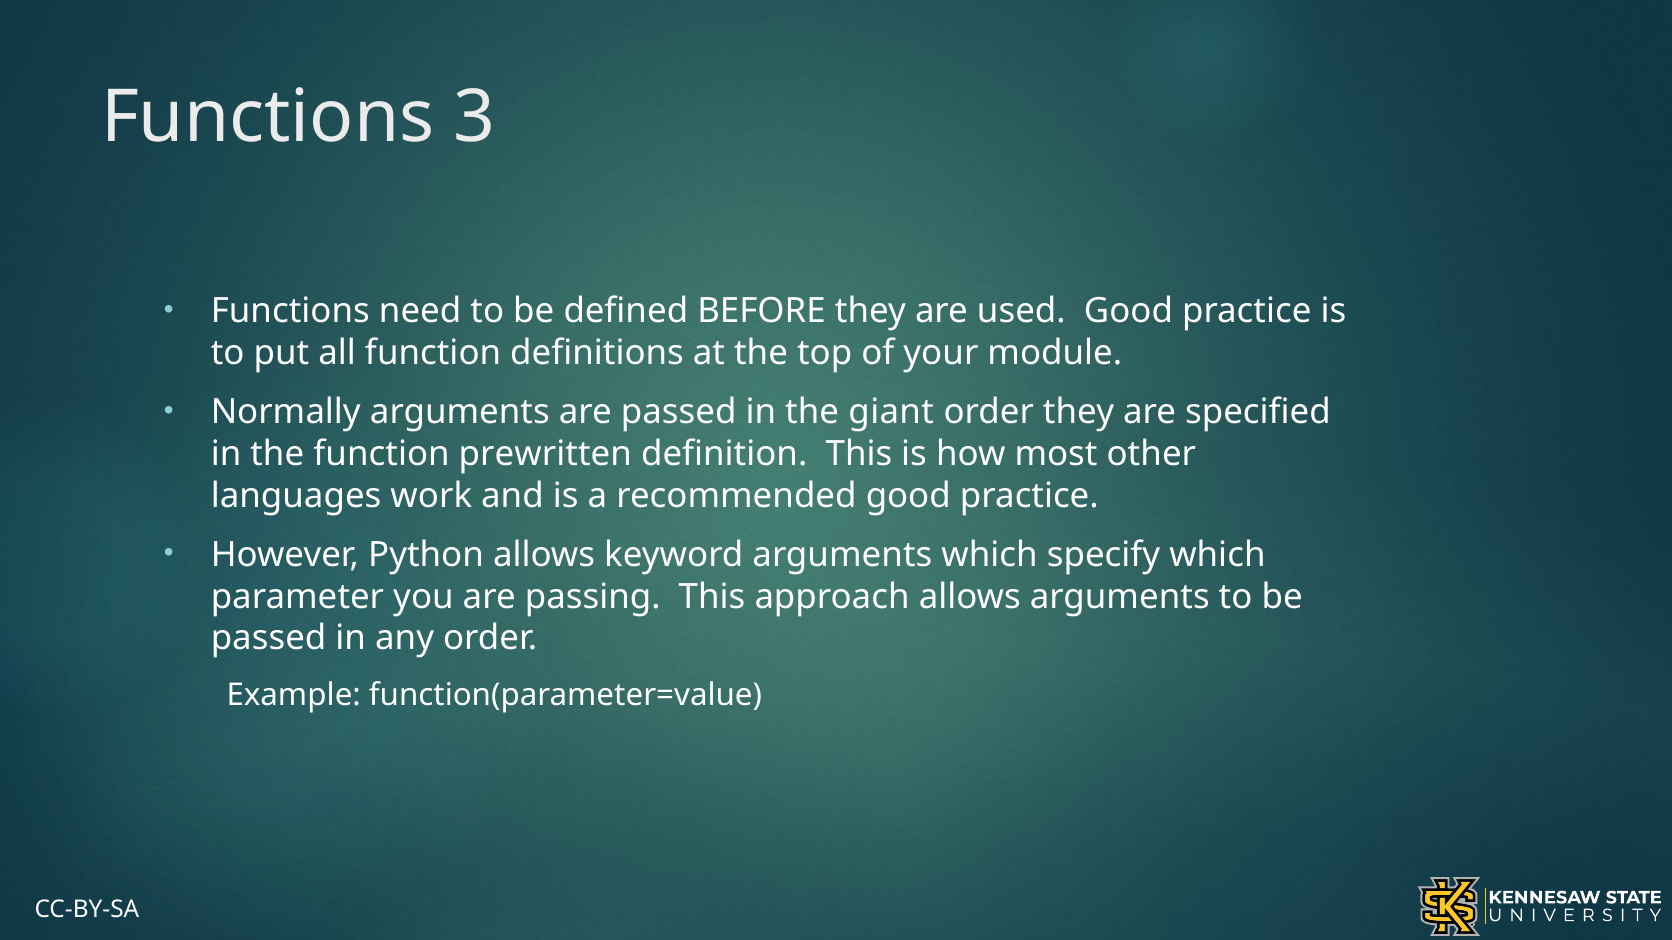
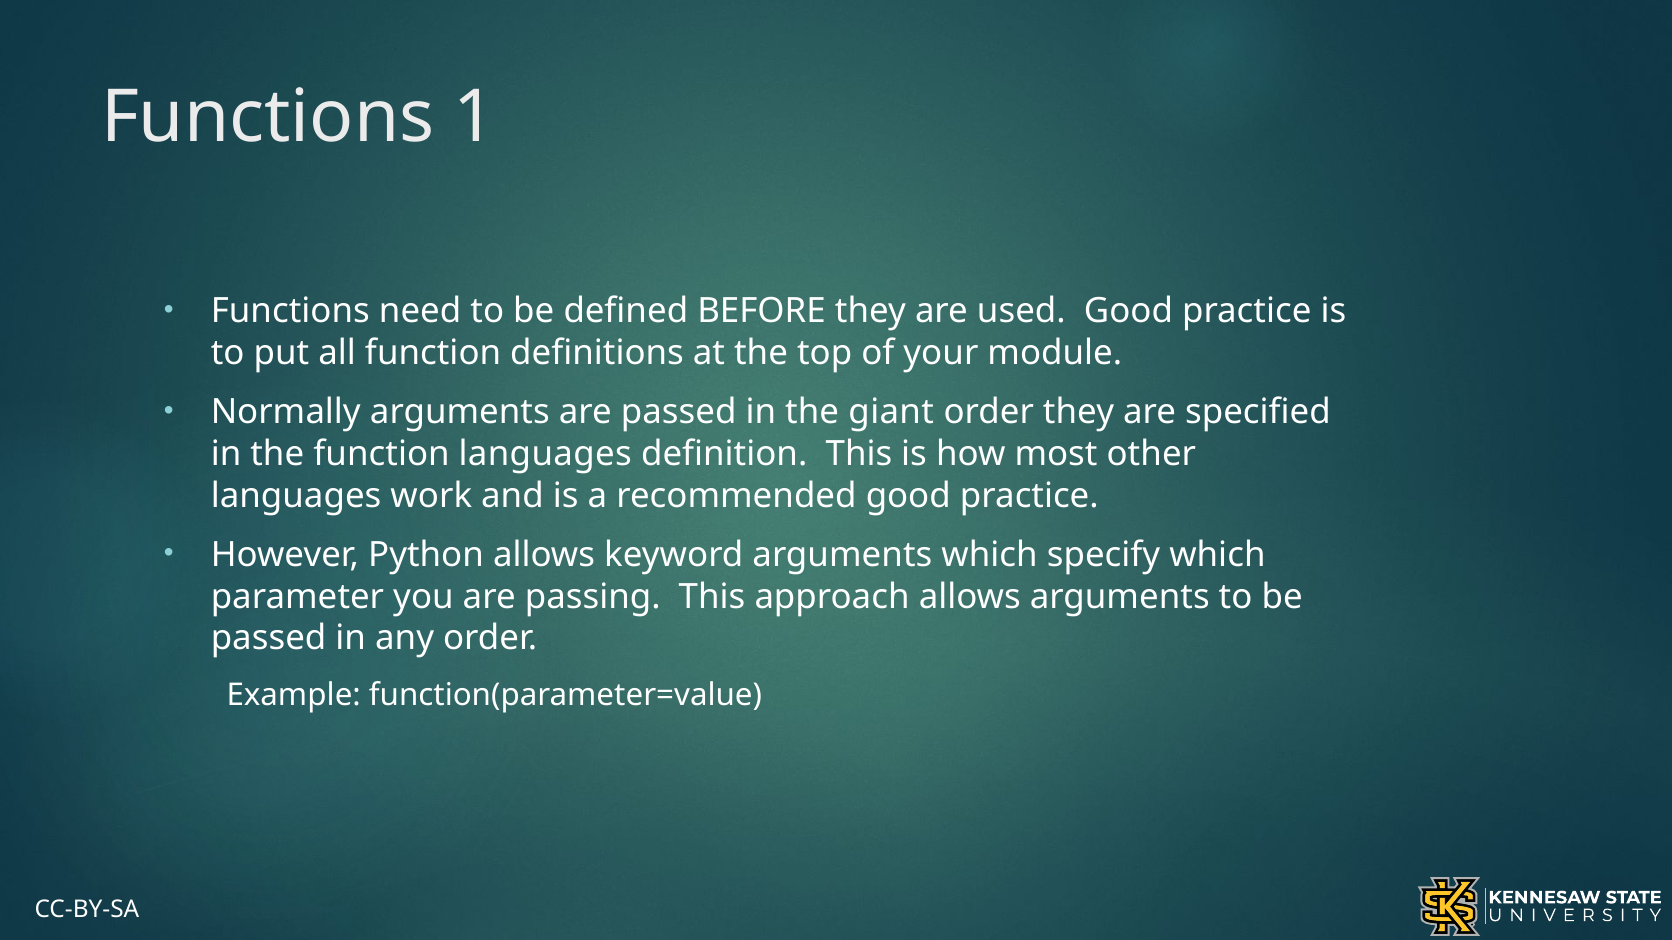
3: 3 -> 1
function prewritten: prewritten -> languages
